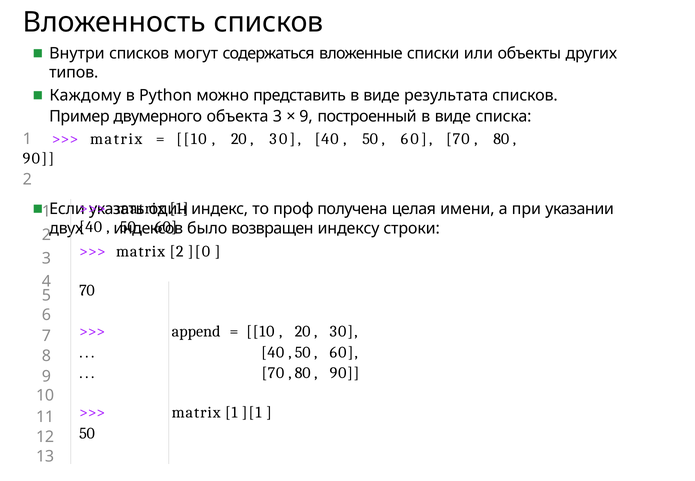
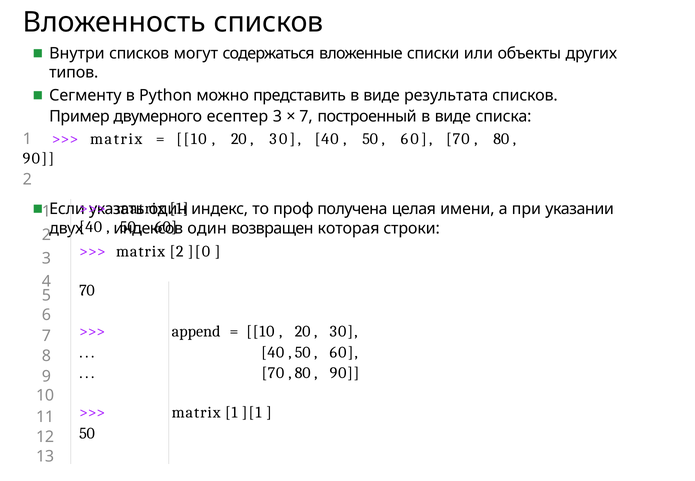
Каждому: Каждому -> Сегменту
объекта: объекта -> есептер
9 at (306, 117): 9 -> 7
было at (207, 228): было -> один
индексу: индексу -> которая
